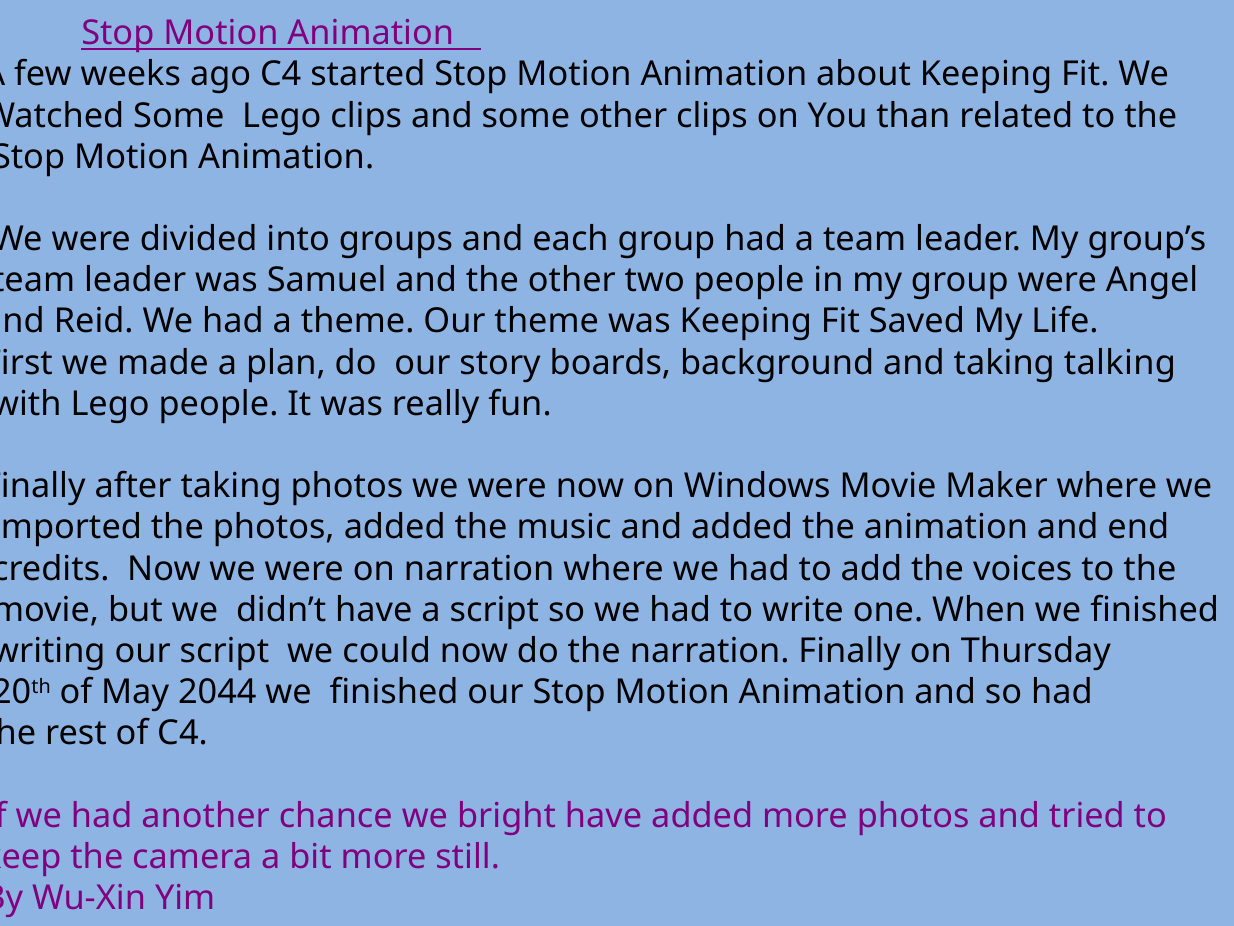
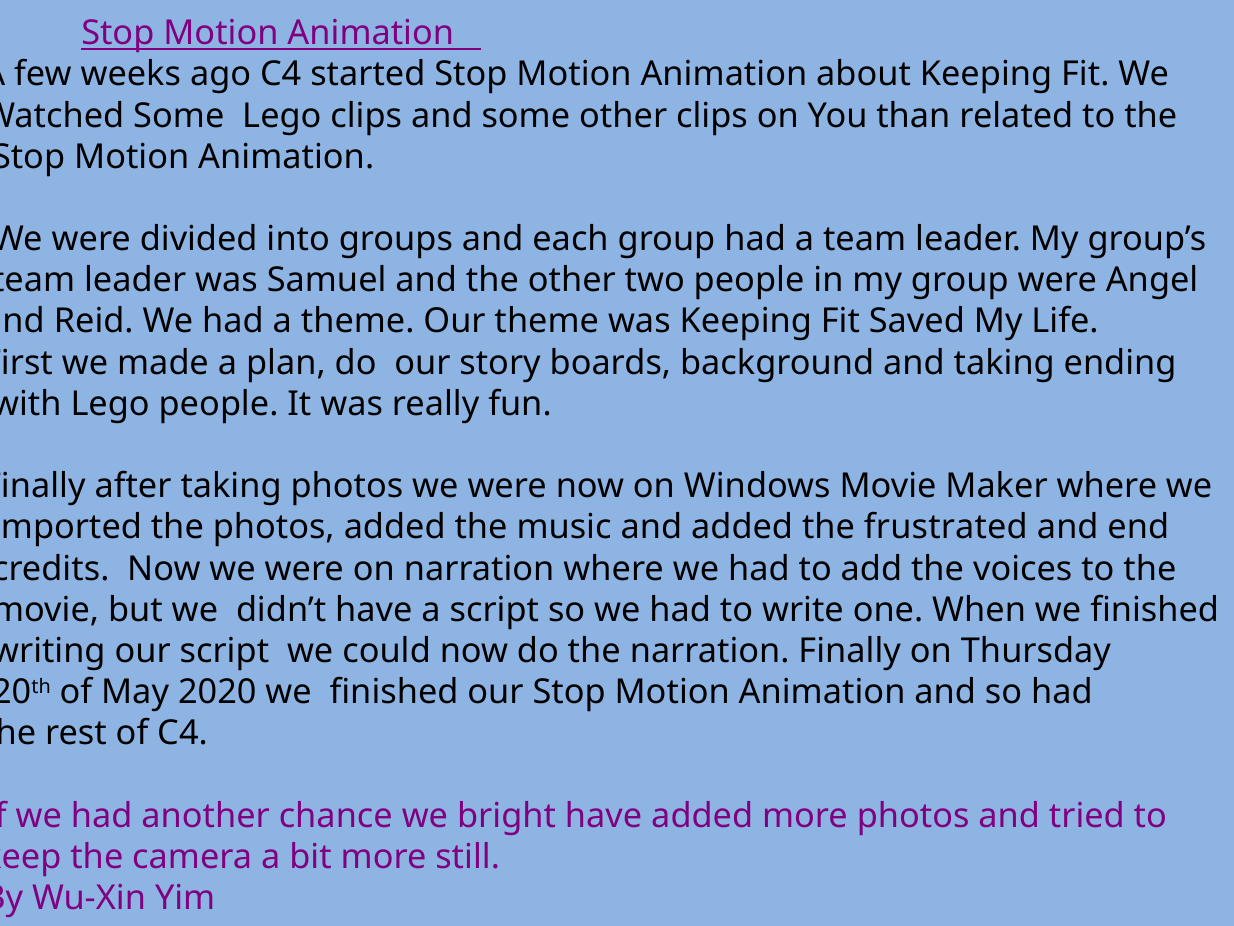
talking: talking -> ending
the animation: animation -> frustrated
2044: 2044 -> 2020
